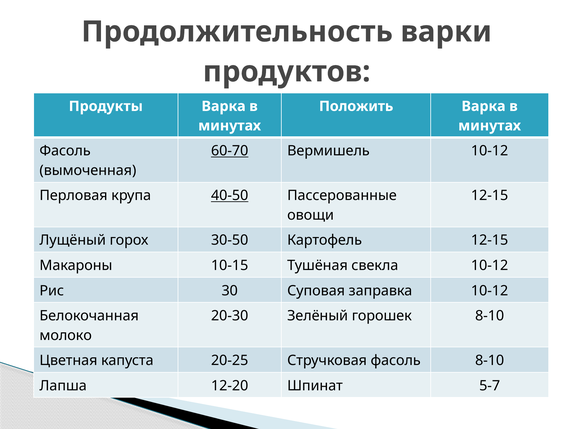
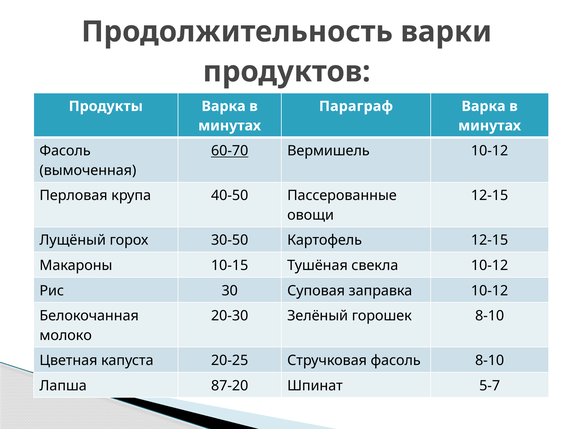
Положить: Положить -> Параграф
40-50 underline: present -> none
12-20: 12-20 -> 87-20
